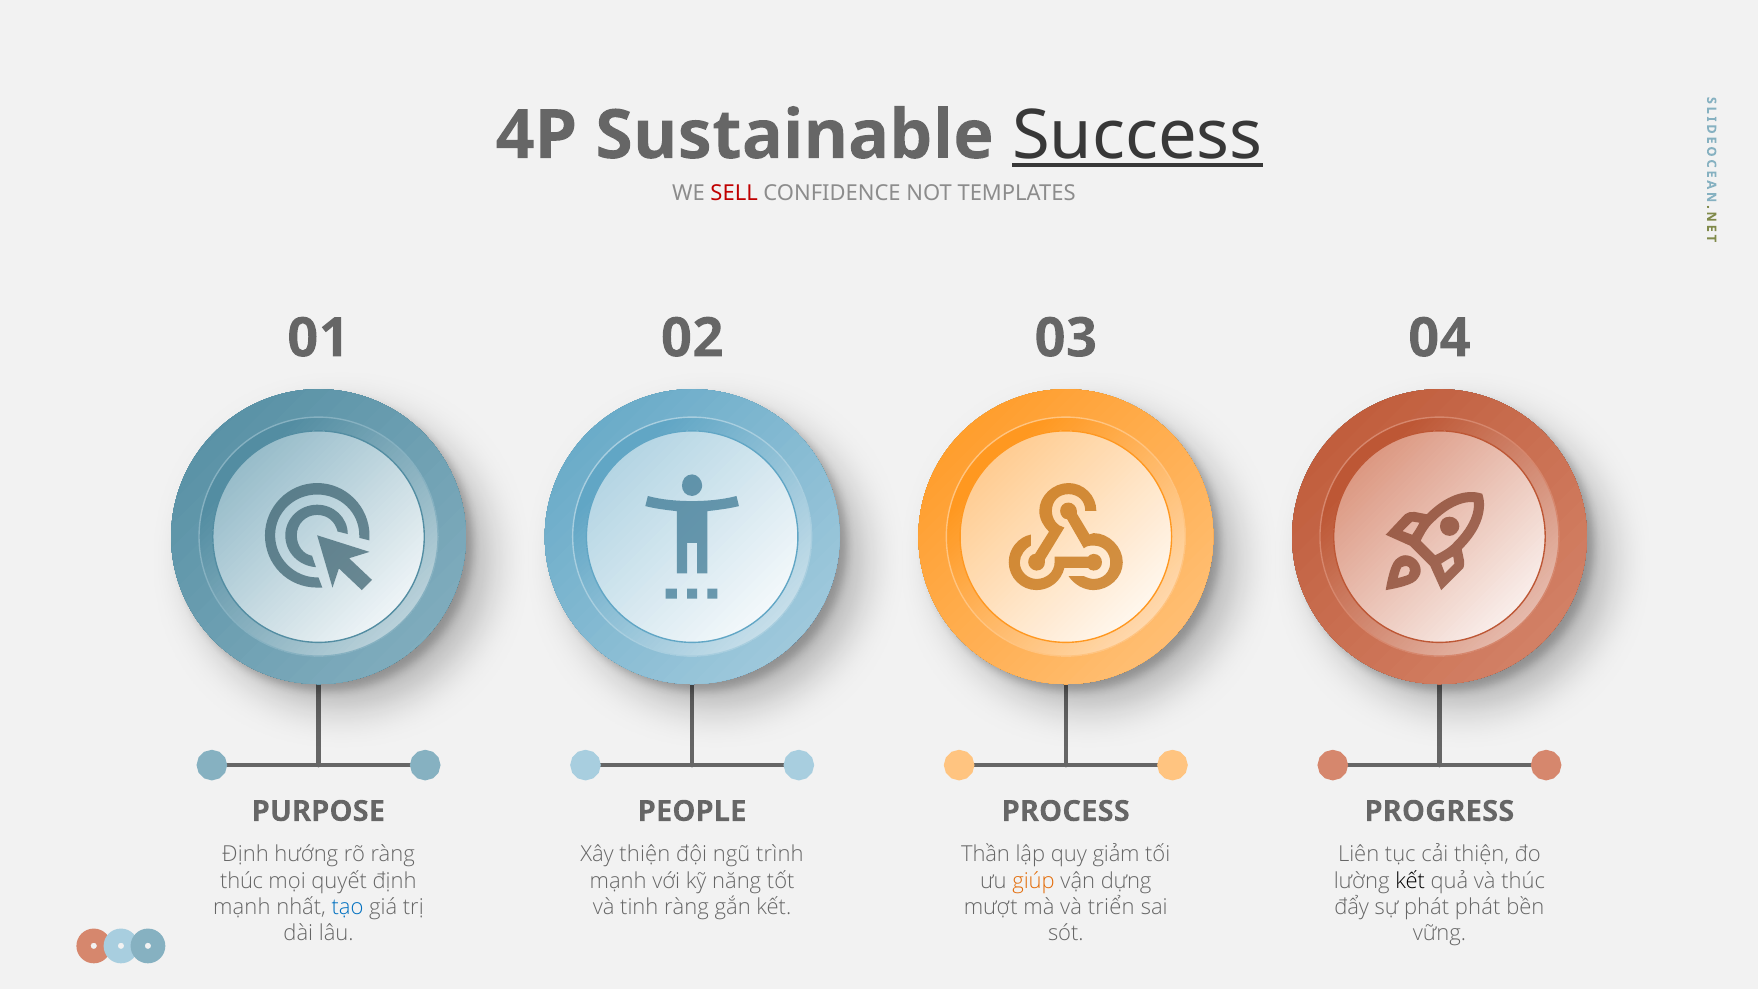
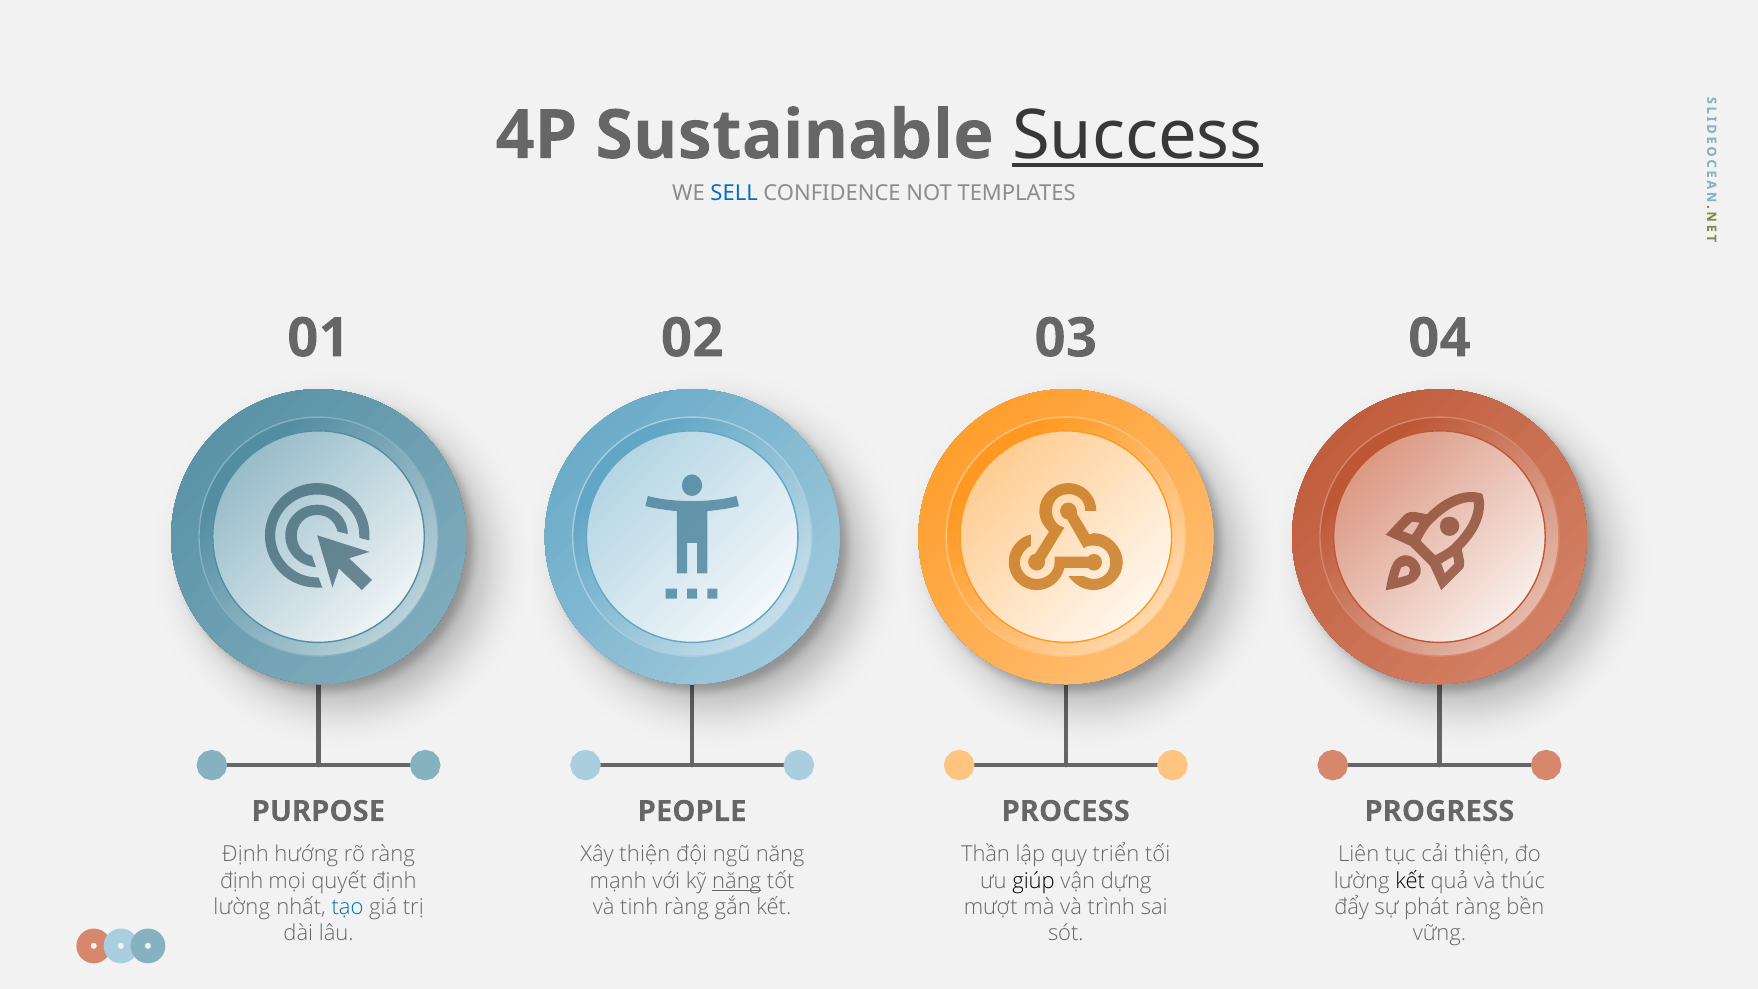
SELL colour: red -> blue
ngũ trình: trình -> năng
giảm: giảm -> triển
thúc at (242, 881): thúc -> định
năng at (737, 881) underline: none -> present
giúp colour: orange -> black
mạnh at (242, 907): mạnh -> lường
triển: triển -> trình
phát phát: phát -> ràng
